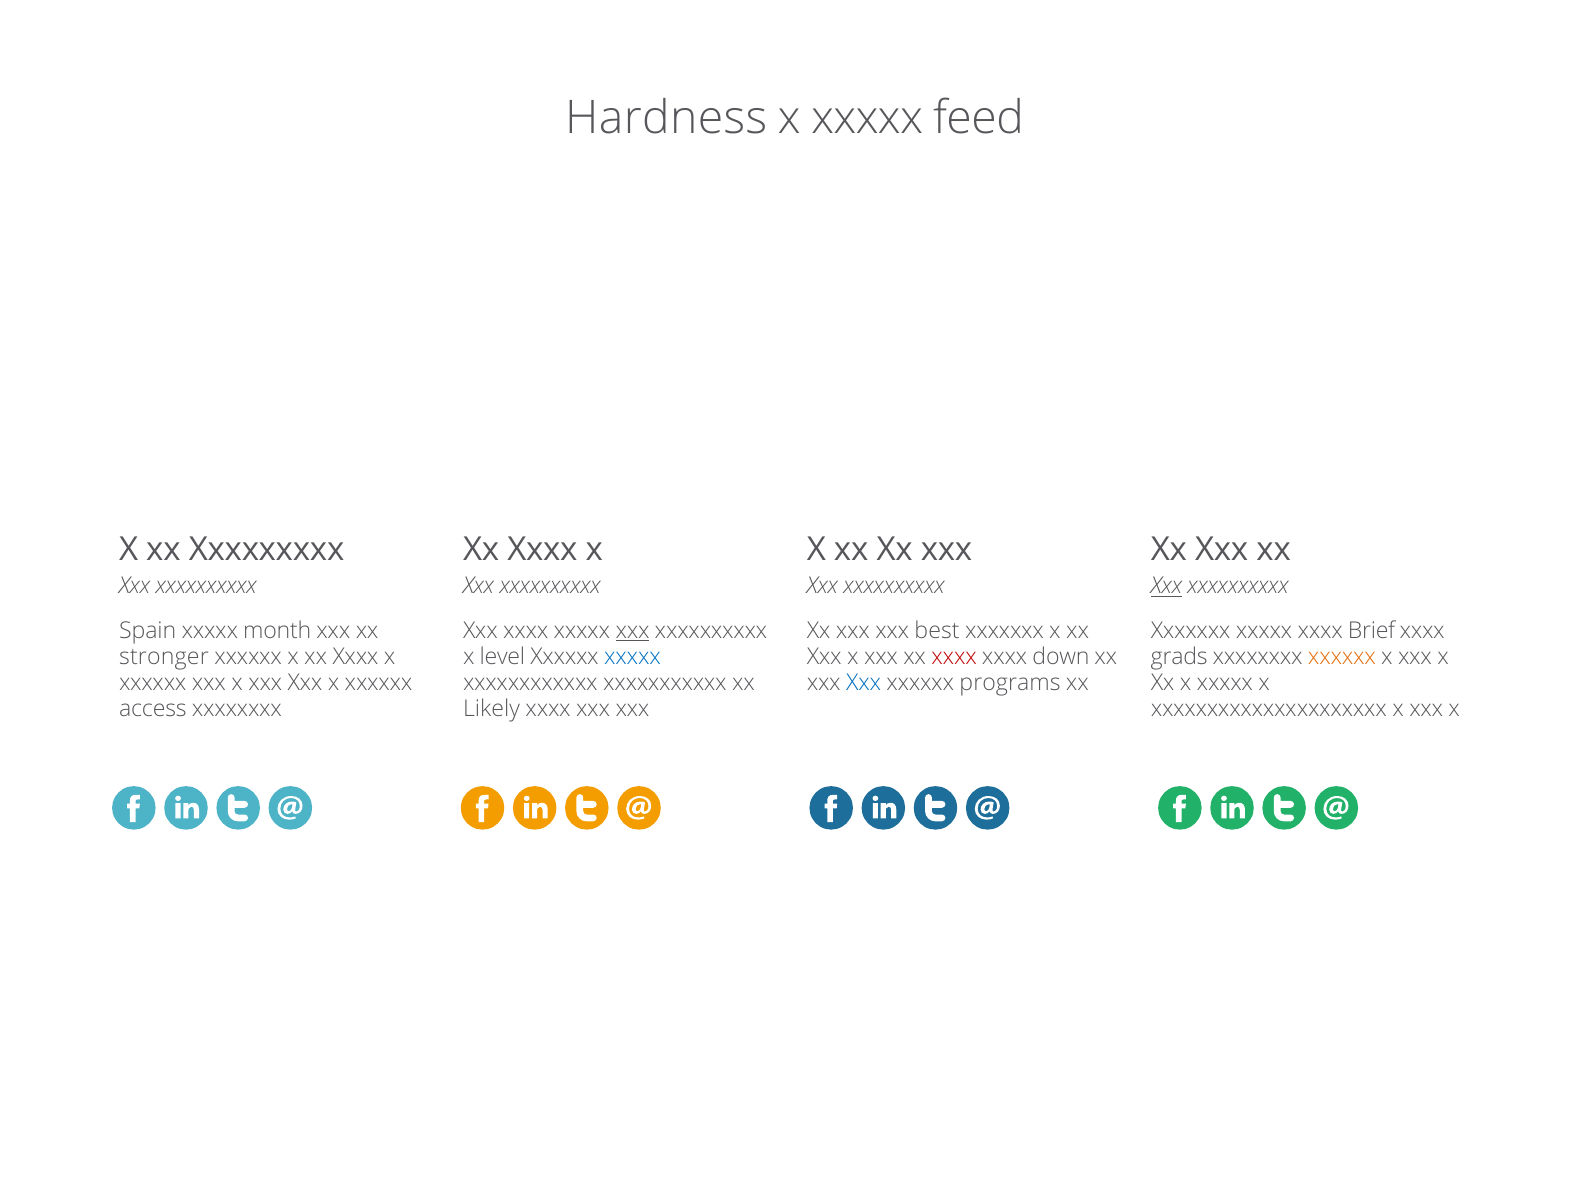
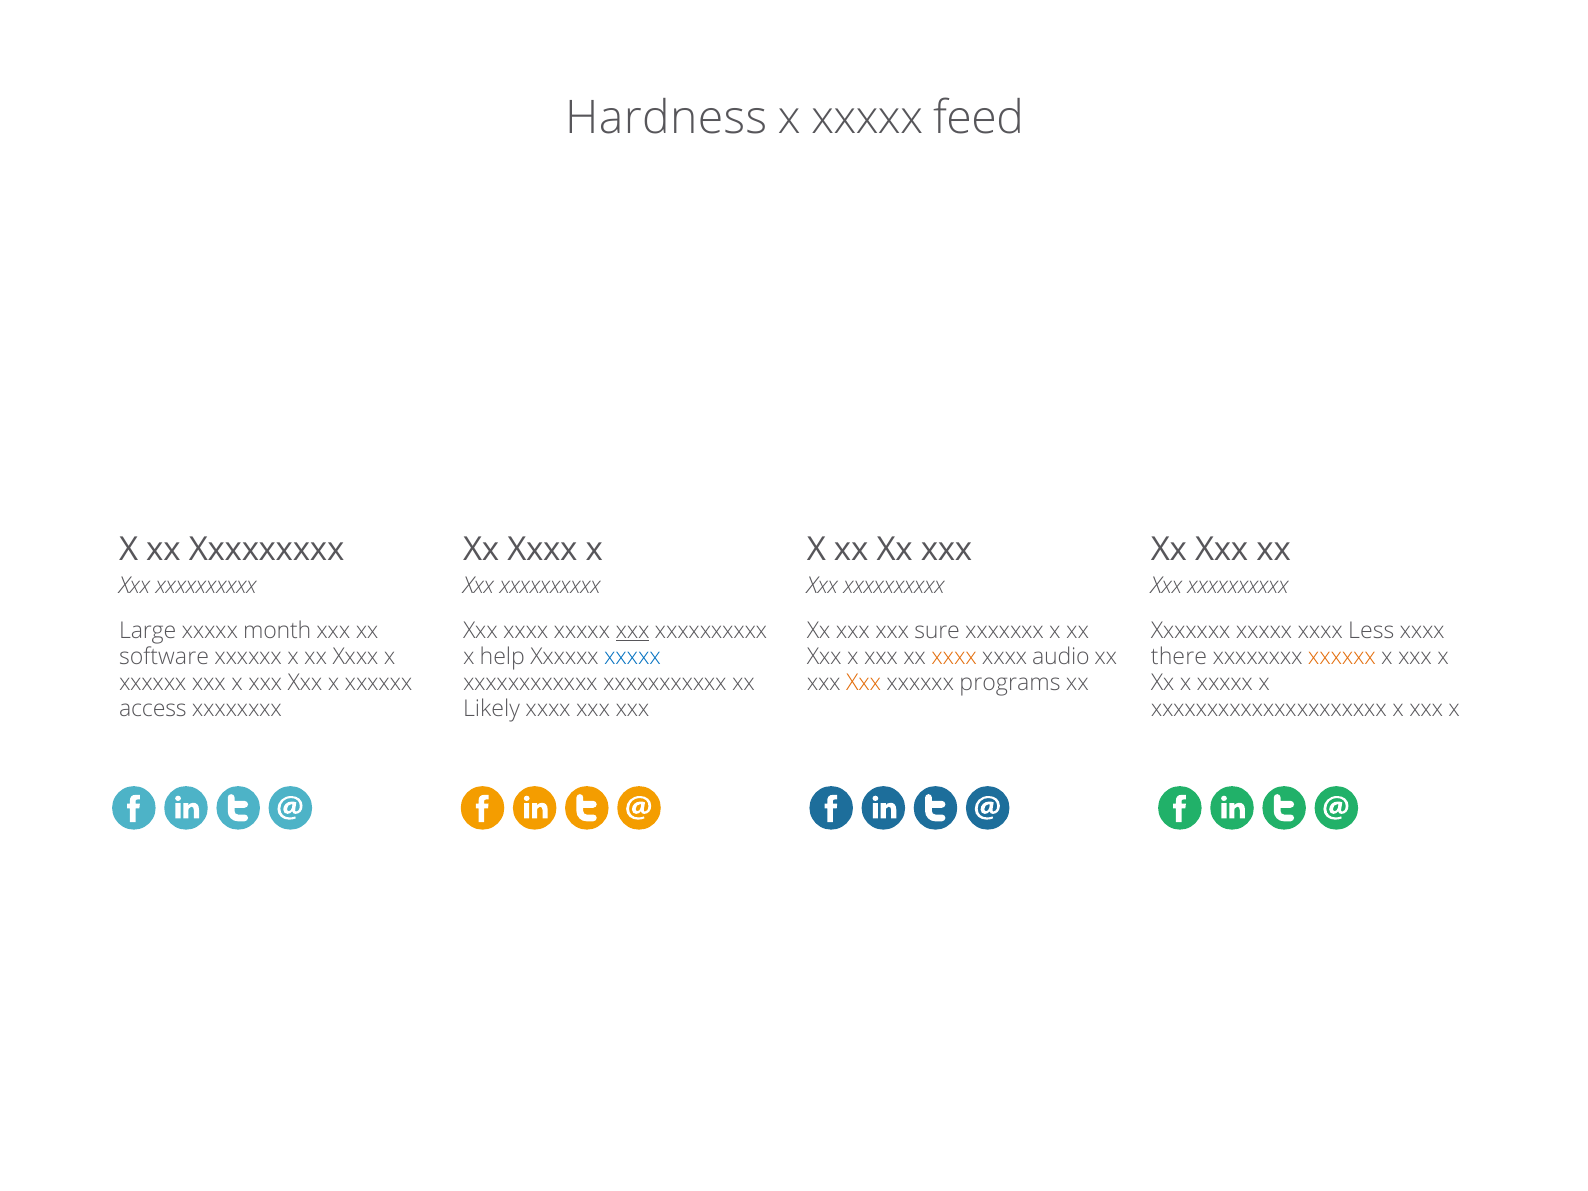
Xxx at (1167, 586) underline: present -> none
Spain: Spain -> Large
best: best -> sure
Brief: Brief -> Less
stronger: stronger -> software
level: level -> help
xxxx at (954, 657) colour: red -> orange
down: down -> audio
grads: grads -> there
Xxx at (864, 683) colour: blue -> orange
